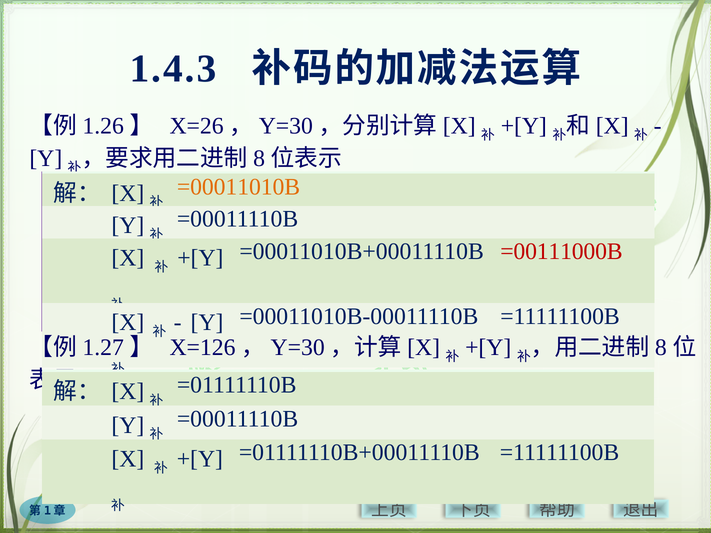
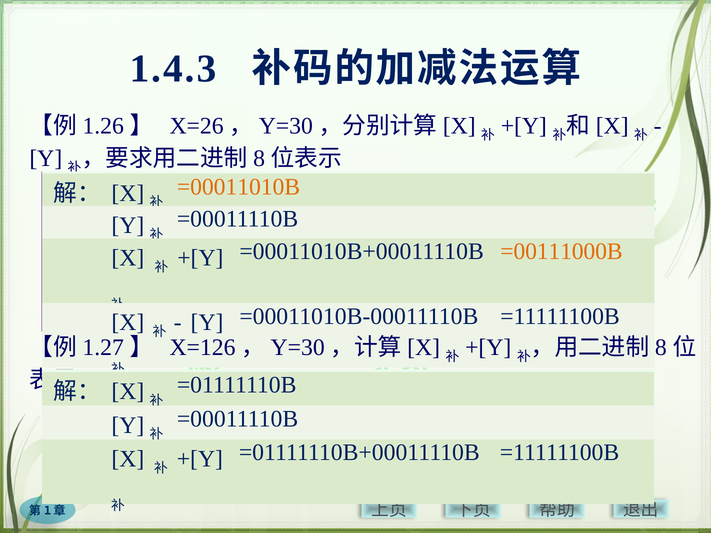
=00111000B colour: red -> orange
